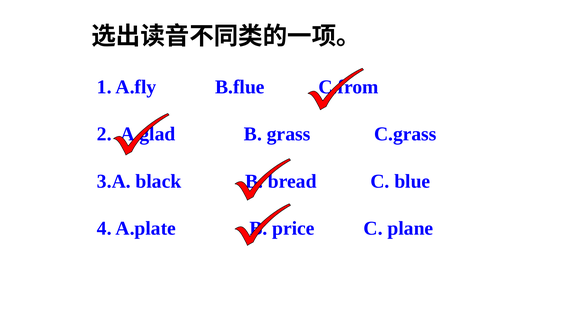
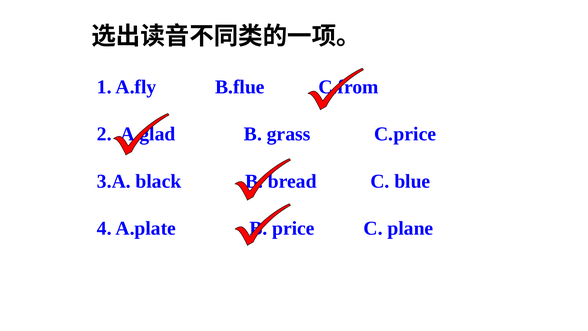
C.grass: C.grass -> C.price
